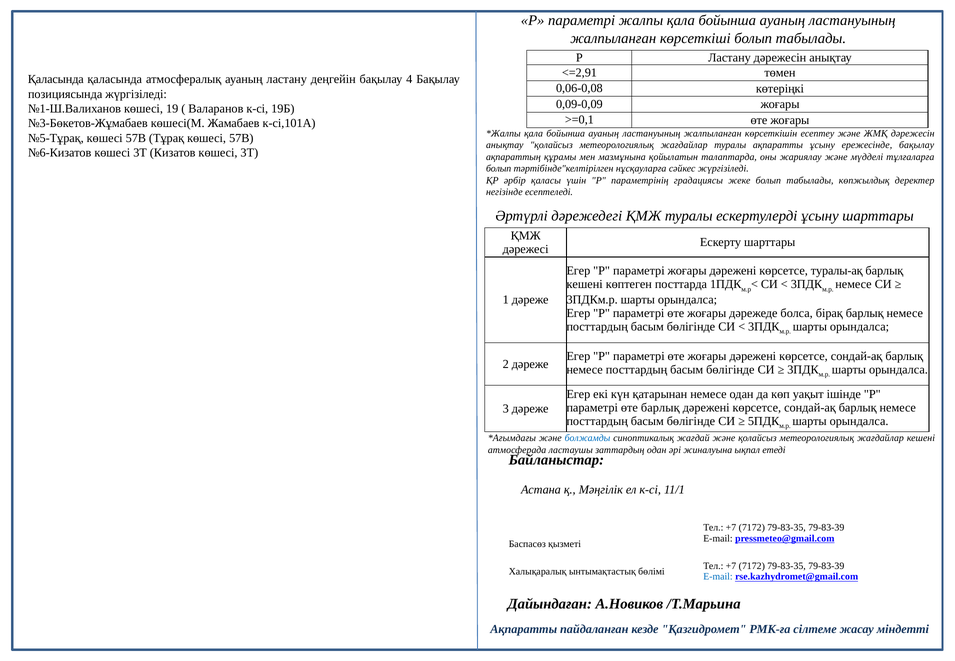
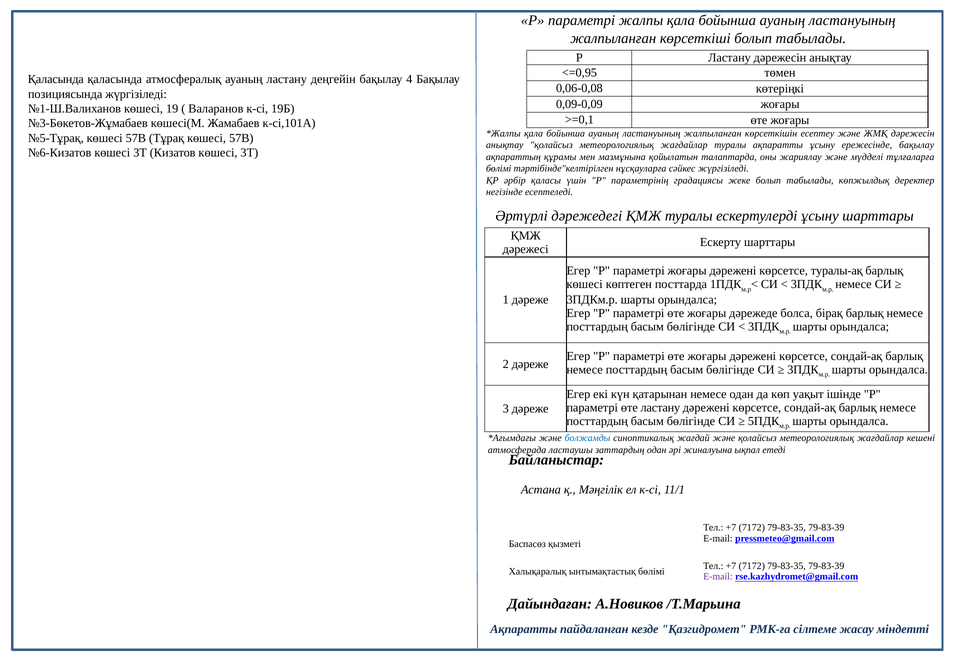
<=2,91: <=2,91 -> <=0,95
болып at (499, 169): болып -> бөлімі
кешені at (585, 284): кешені -> көшесі
өте барлық: барлық -> ластану
E-mail at (718, 577) colour: blue -> purple
